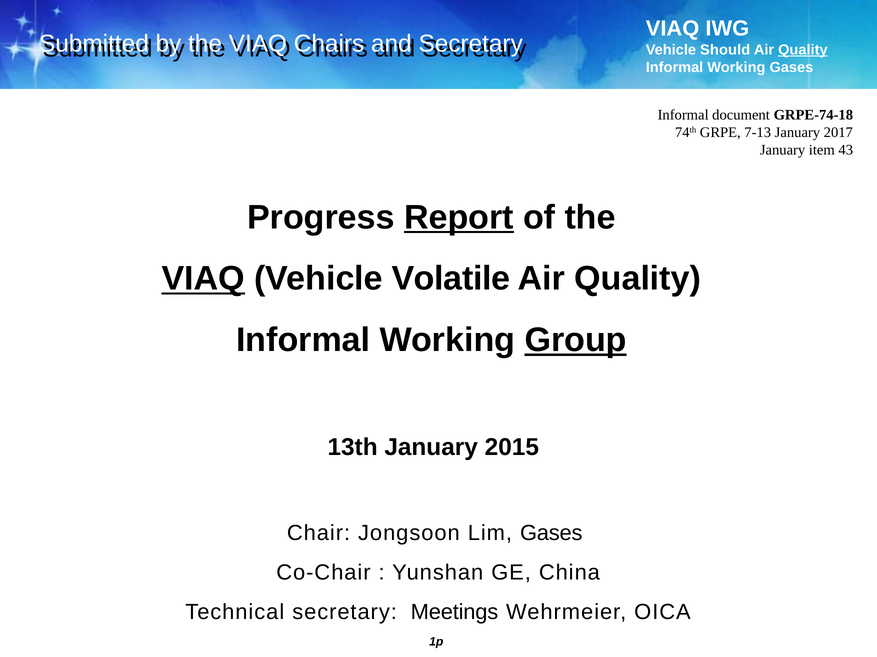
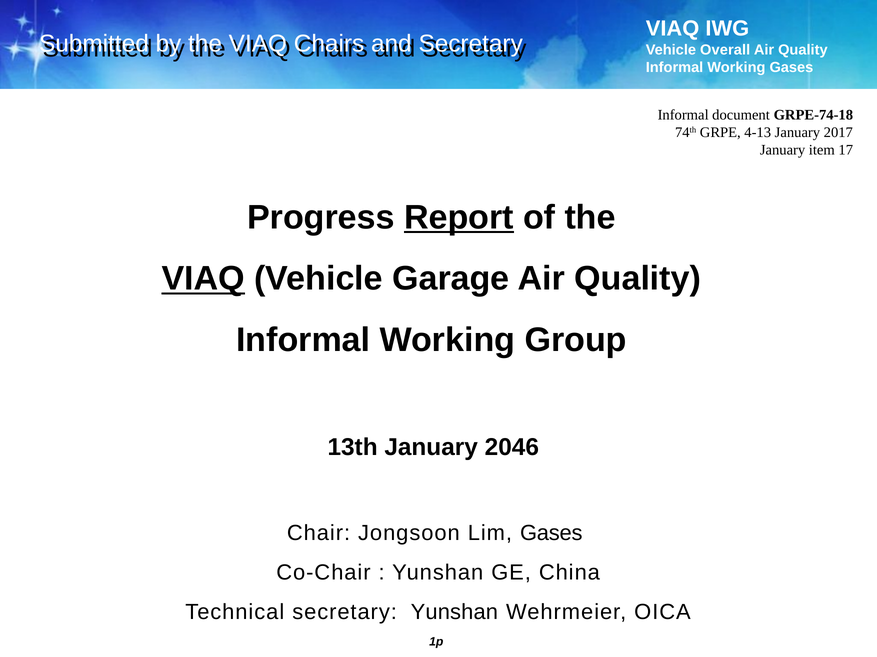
Should: Should -> Overall
Quality at (803, 50) underline: present -> none
7-13: 7-13 -> 4-13
43: 43 -> 17
Volatile: Volatile -> Garage
Group underline: present -> none
2015: 2015 -> 2046
secretary Meetings: Meetings -> Yunshan
